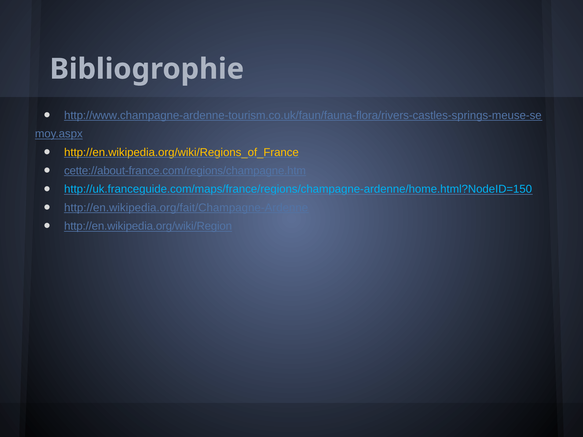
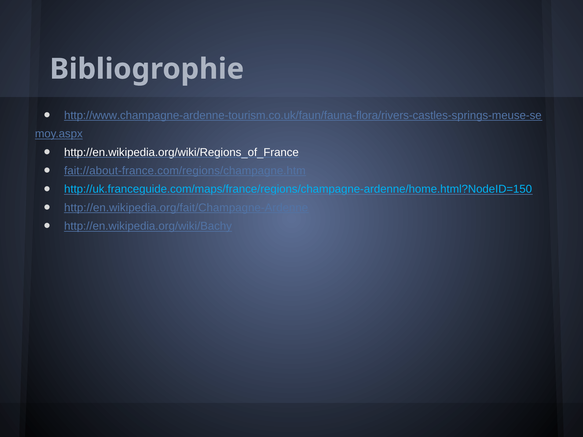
http://en.wikipedia.org/wiki/Regions_of_France colour: yellow -> white
cette://about-france.com/regions/champagne.htm: cette://about-france.com/regions/champagne.htm -> fait://about-france.com/regions/champagne.htm
http://en.wikipedia.org/wiki/Region: http://en.wikipedia.org/wiki/Region -> http://en.wikipedia.org/wiki/Bachy
